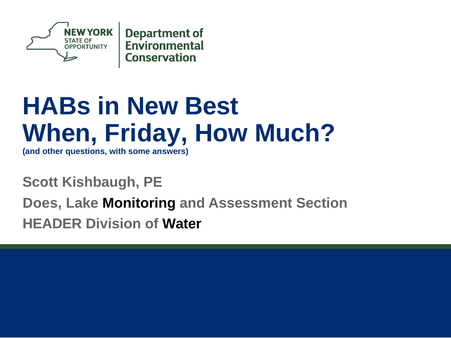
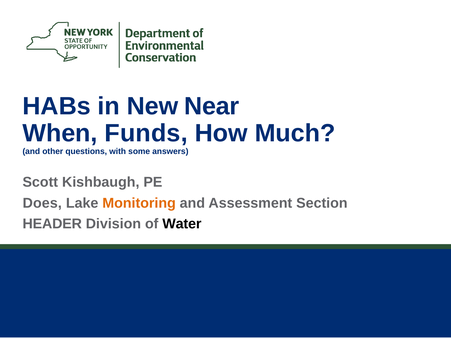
Best: Best -> Near
Friday: Friday -> Funds
Monitoring colour: black -> orange
